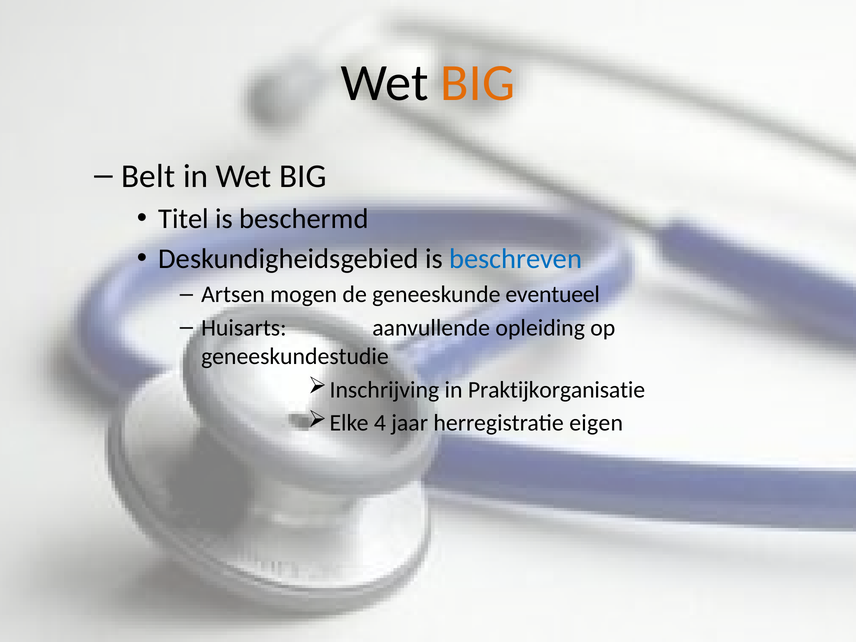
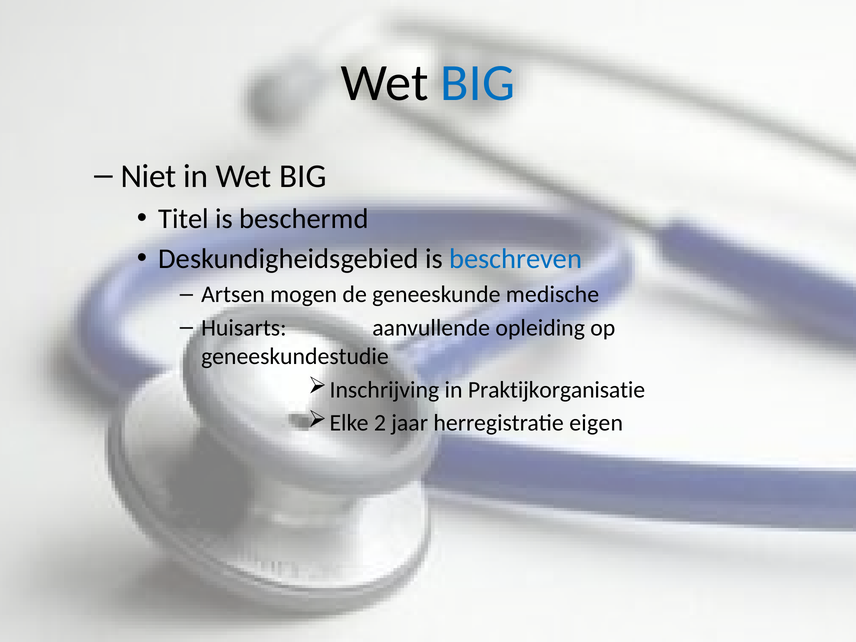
BIG at (478, 83) colour: orange -> blue
Belt: Belt -> Niet
eventueel: eventueel -> medische
4: 4 -> 2
